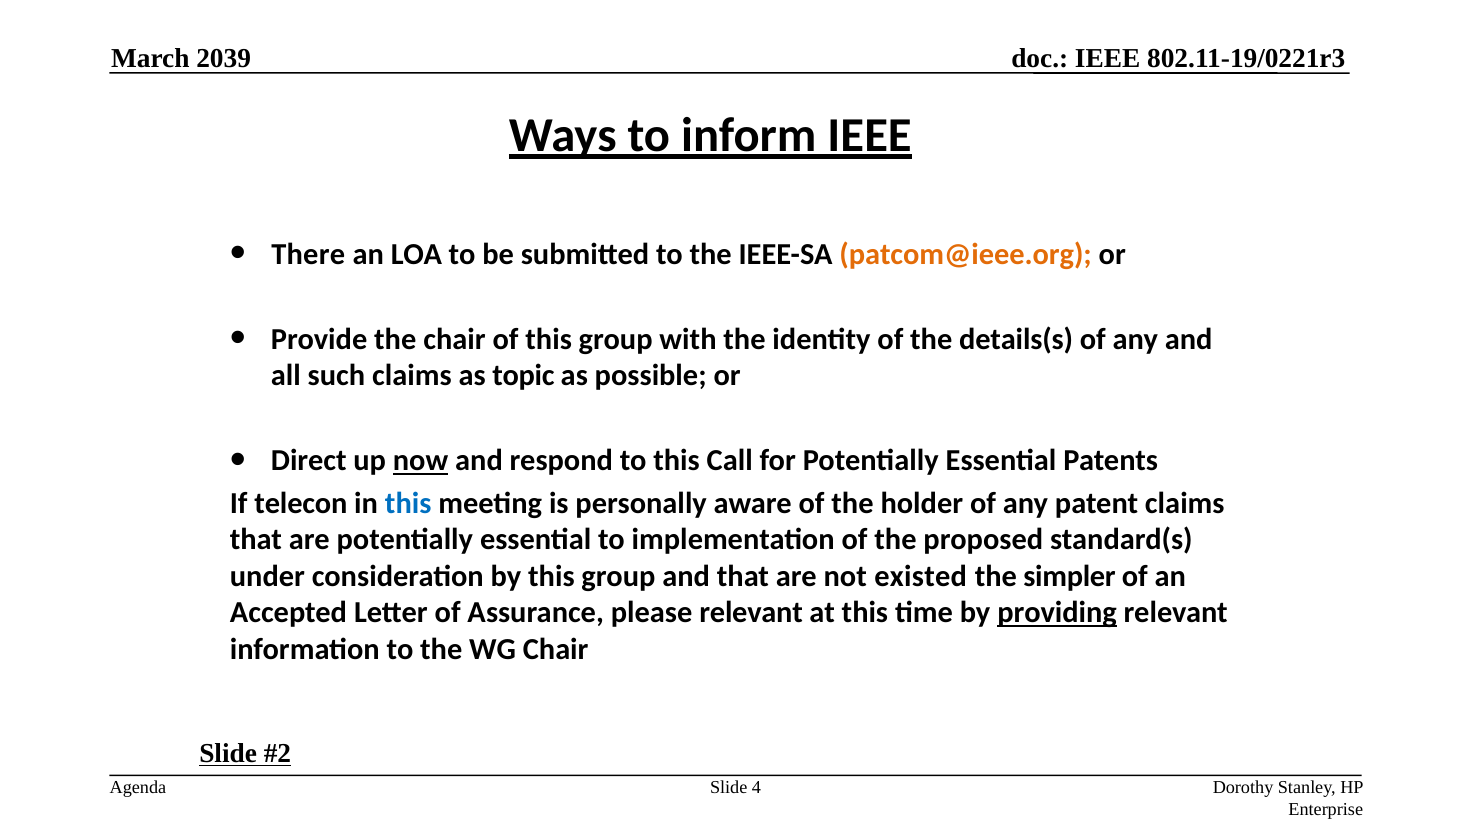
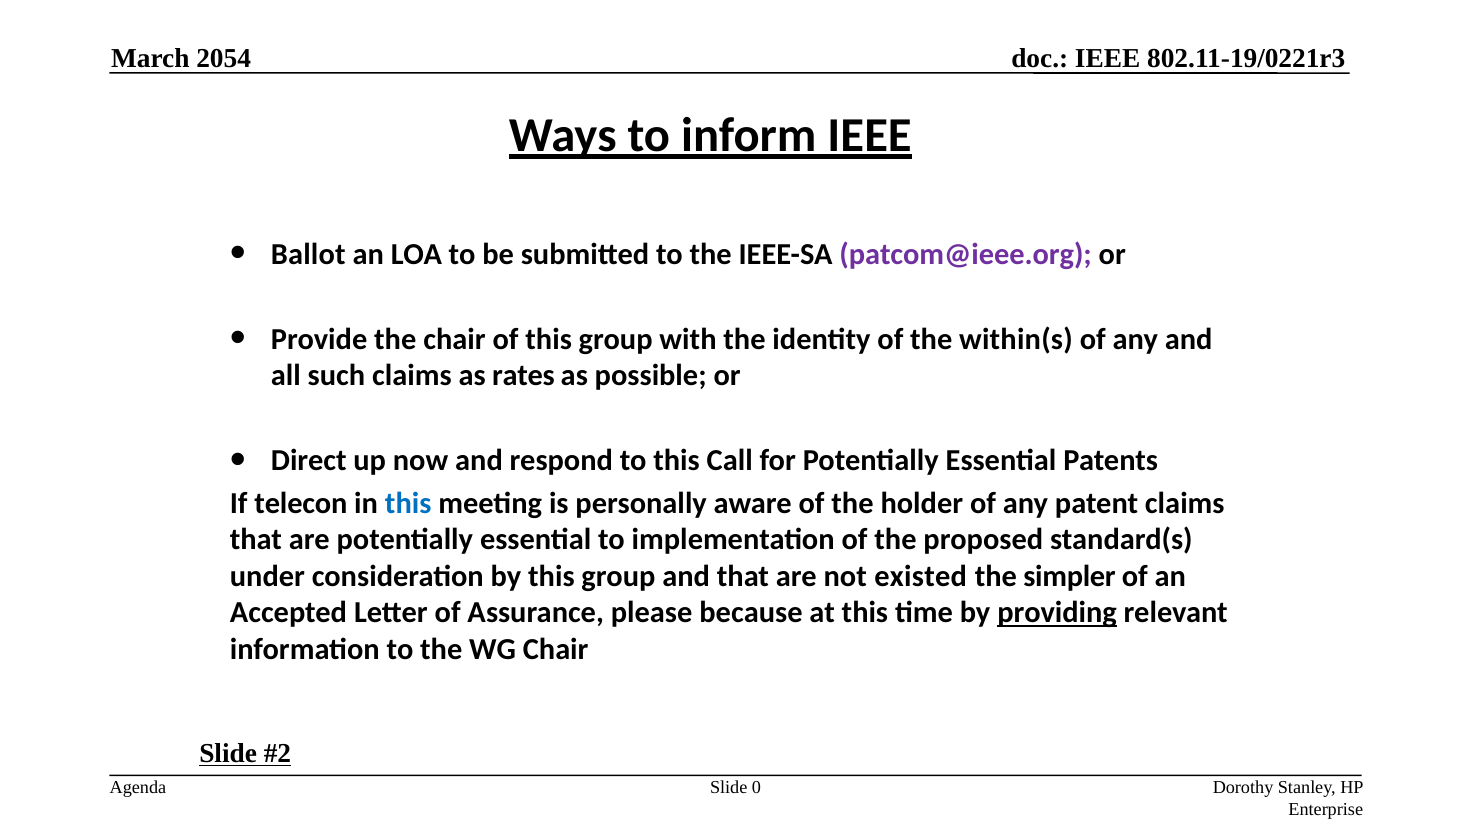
2039: 2039 -> 2054
There: There -> Ballot
patcom@ieee.org colour: orange -> purple
details(s: details(s -> within(s
topic: topic -> rates
now underline: present -> none
please relevant: relevant -> because
4: 4 -> 0
